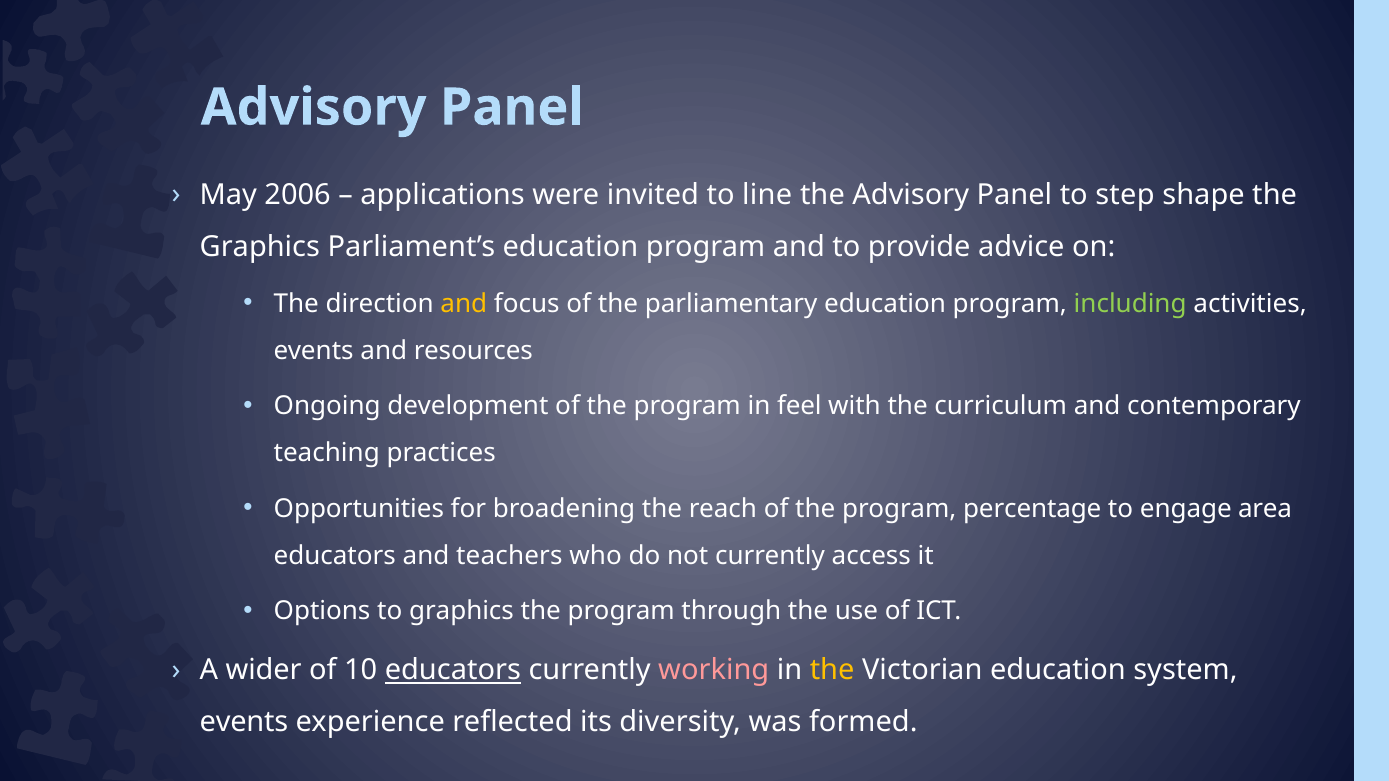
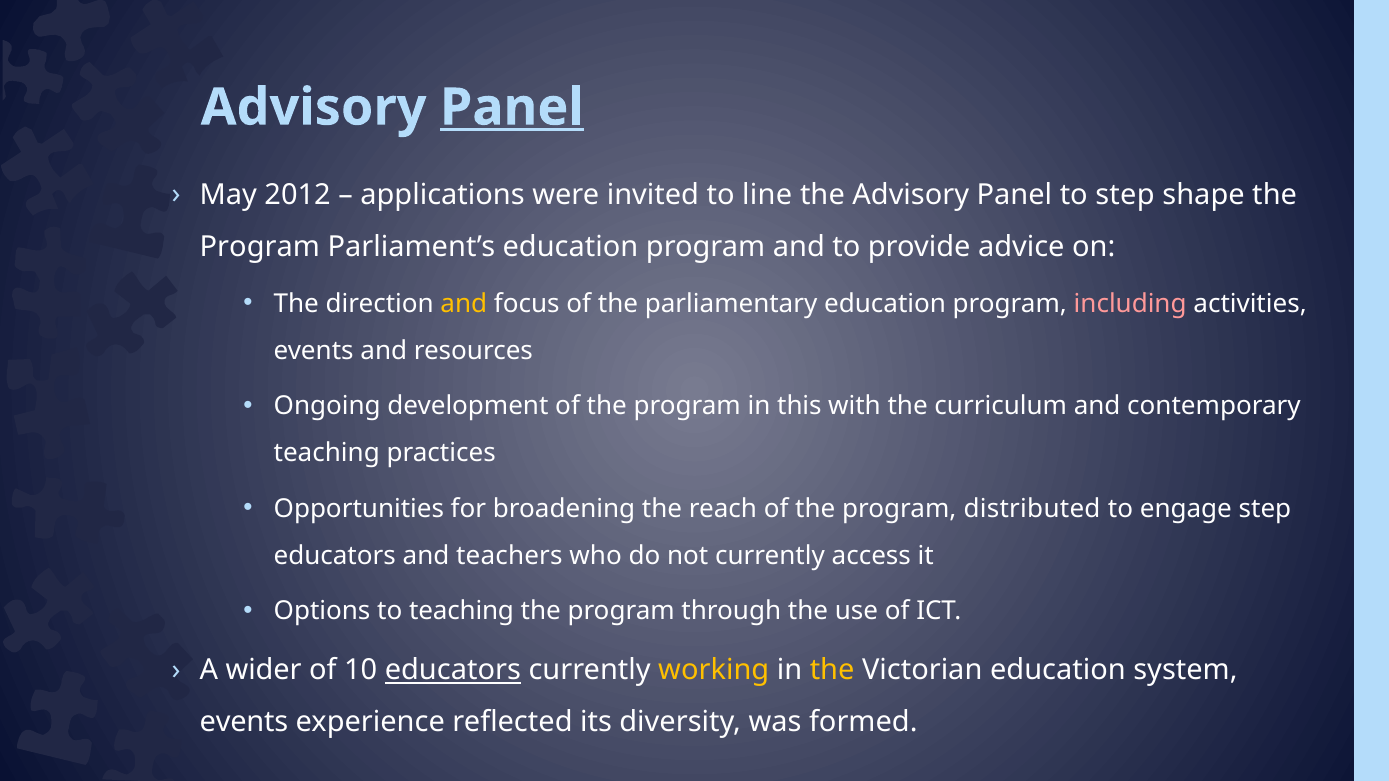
Panel at (512, 108) underline: none -> present
2006: 2006 -> 2012
Graphics at (260, 247): Graphics -> Program
including colour: light green -> pink
feel: feel -> this
percentage: percentage -> distributed
engage area: area -> step
to graphics: graphics -> teaching
working colour: pink -> yellow
